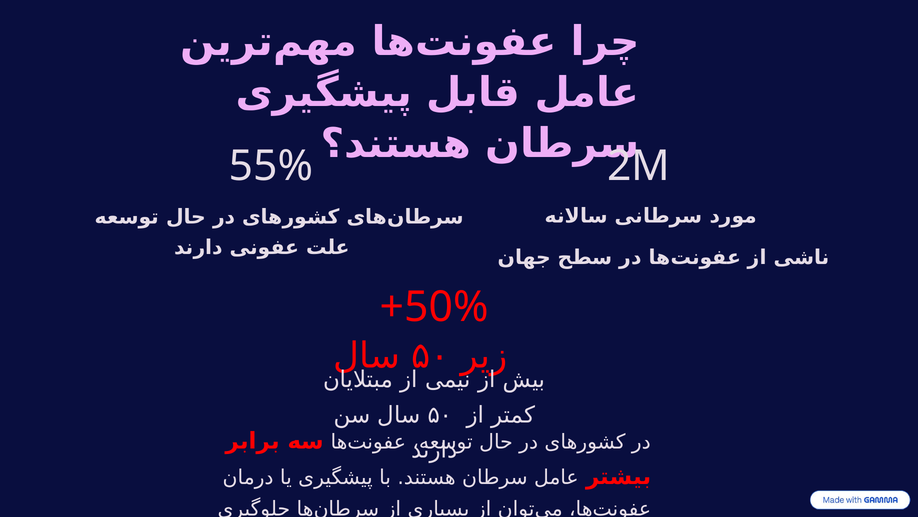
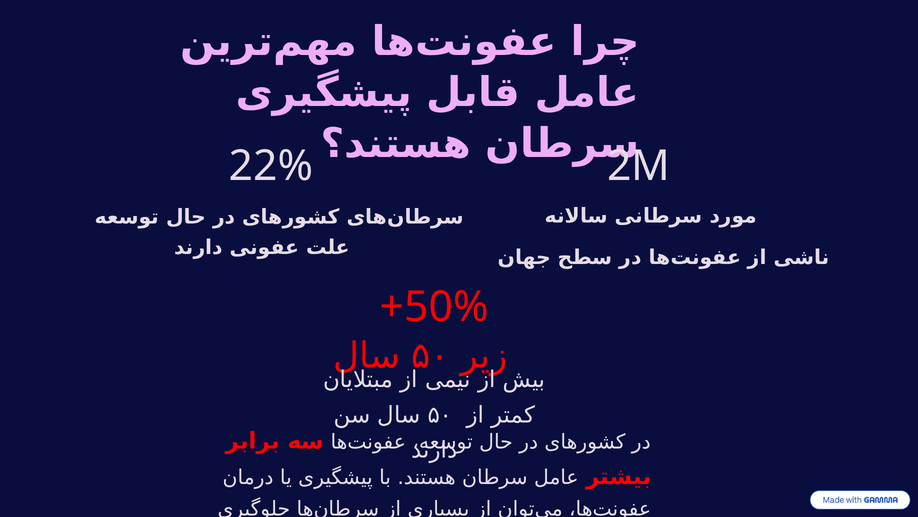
55%: 55% -> 22%
